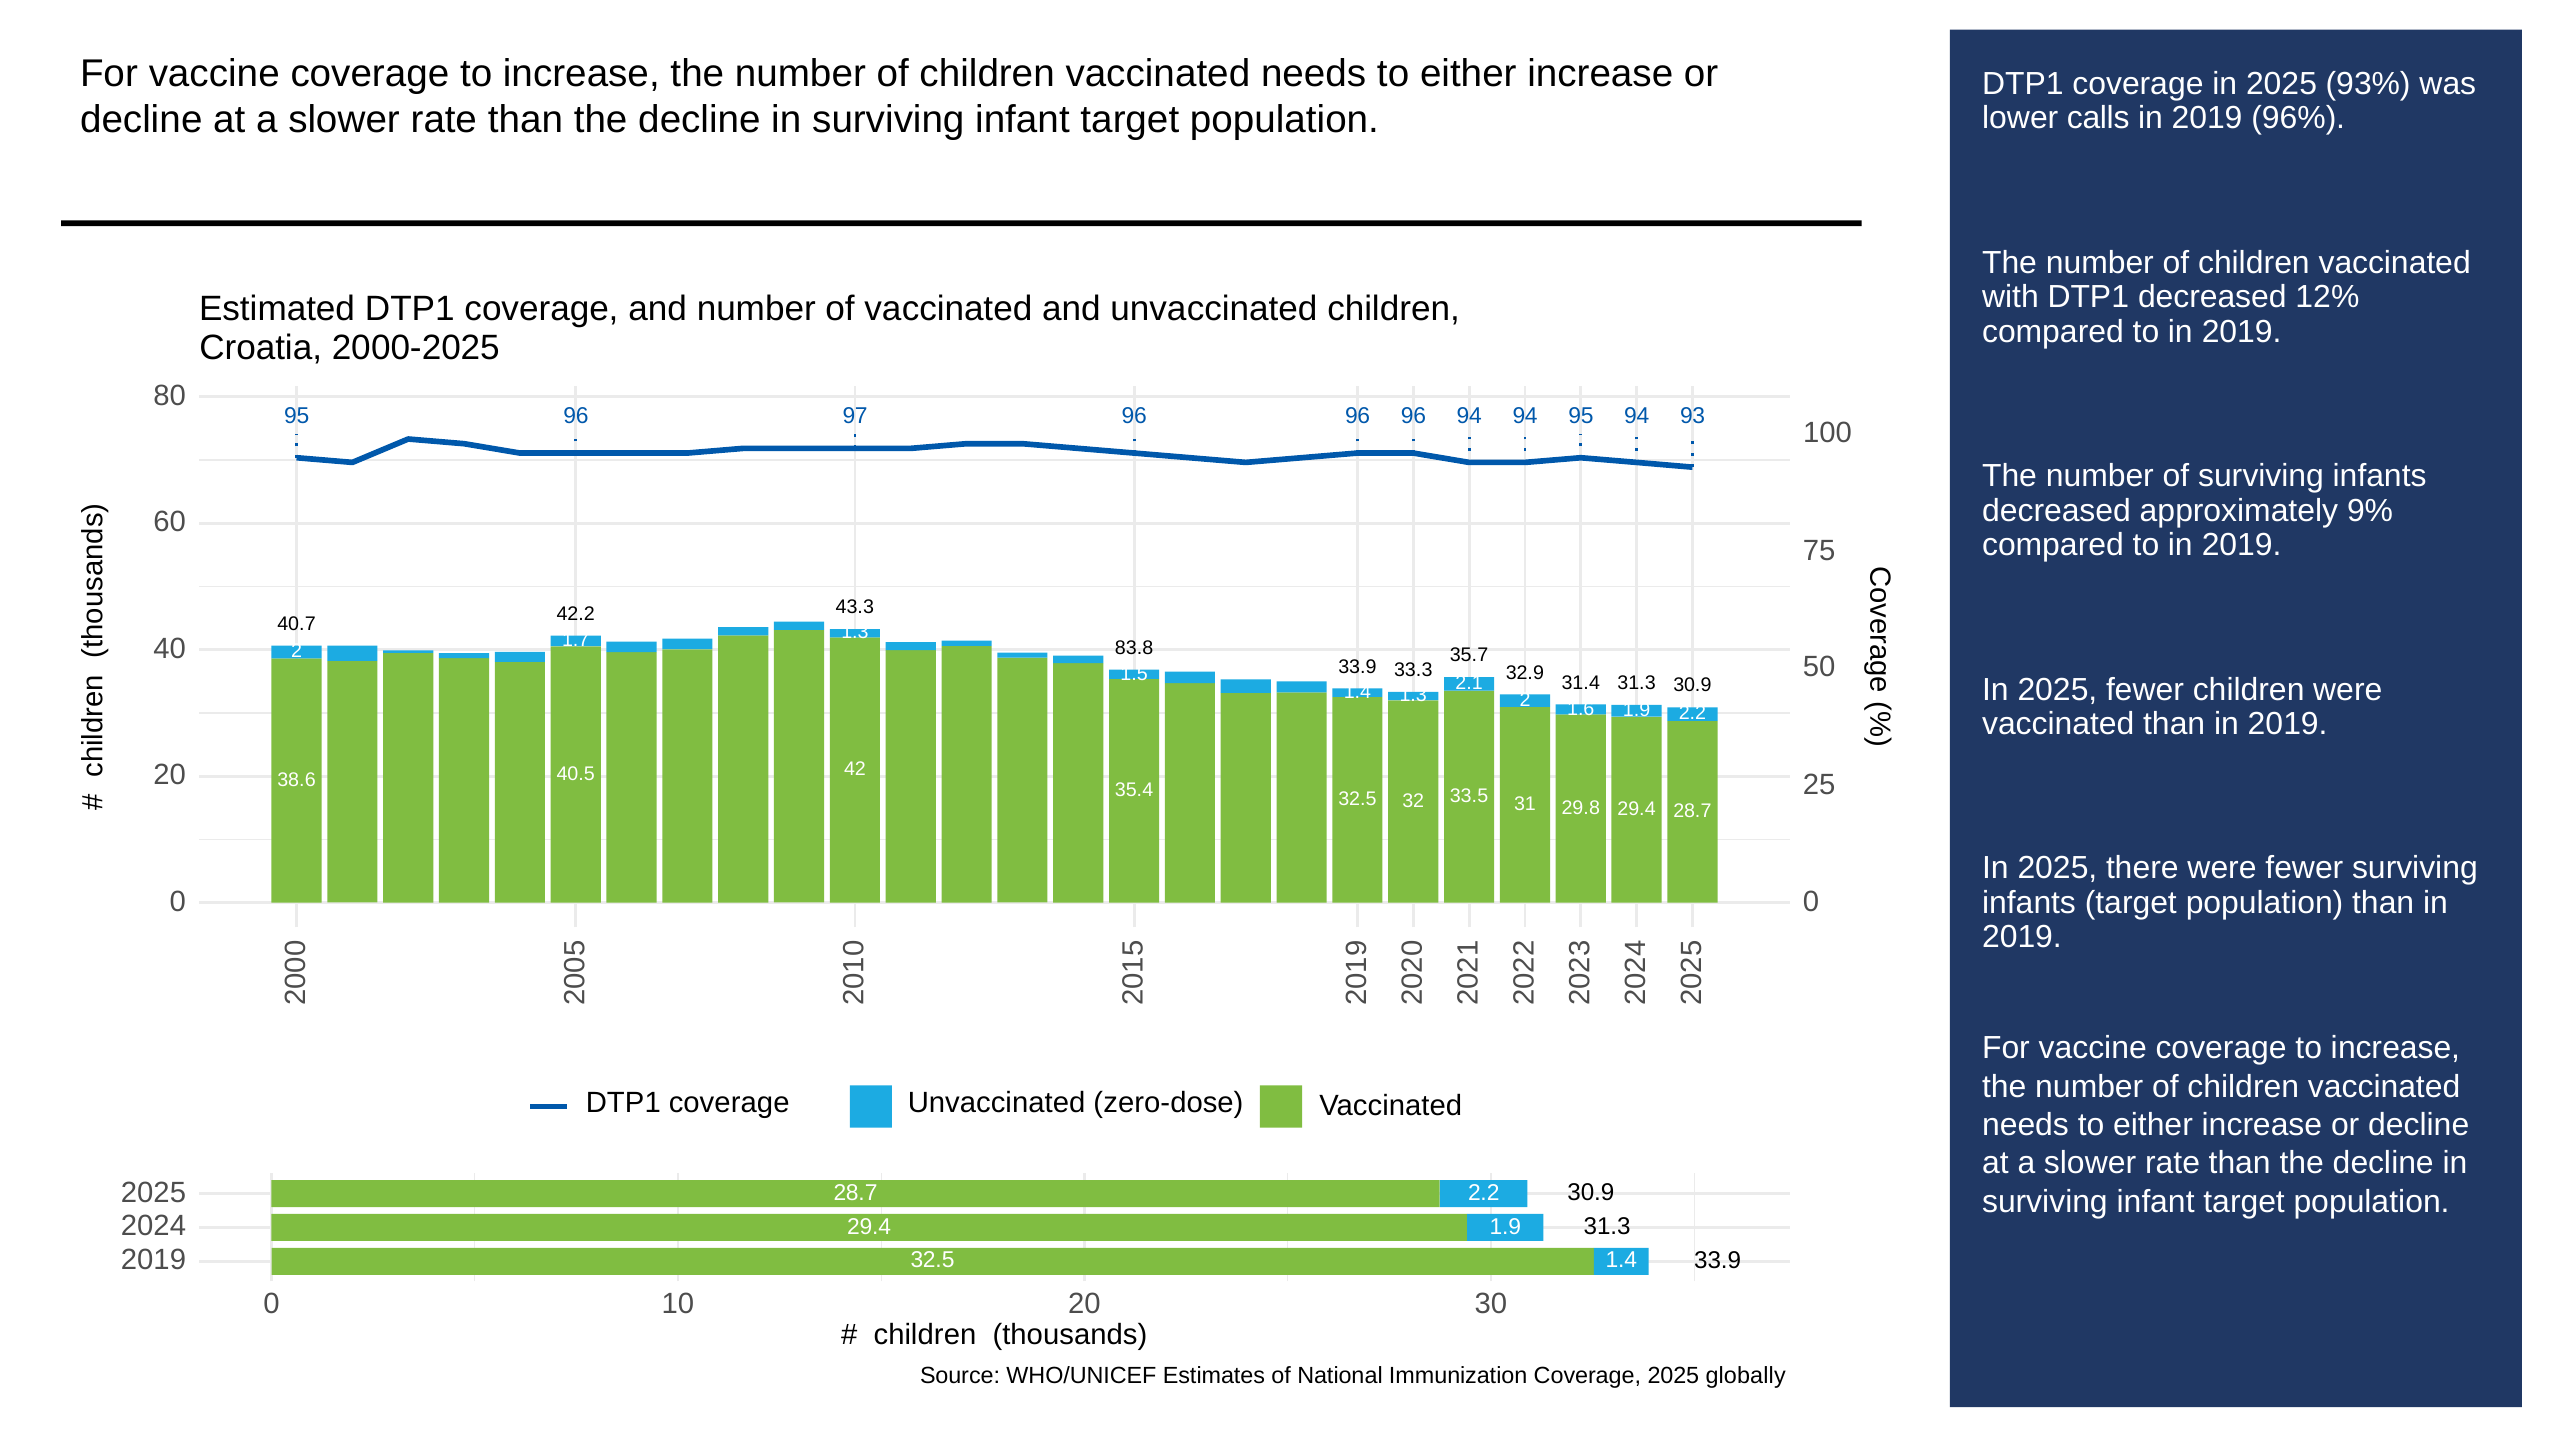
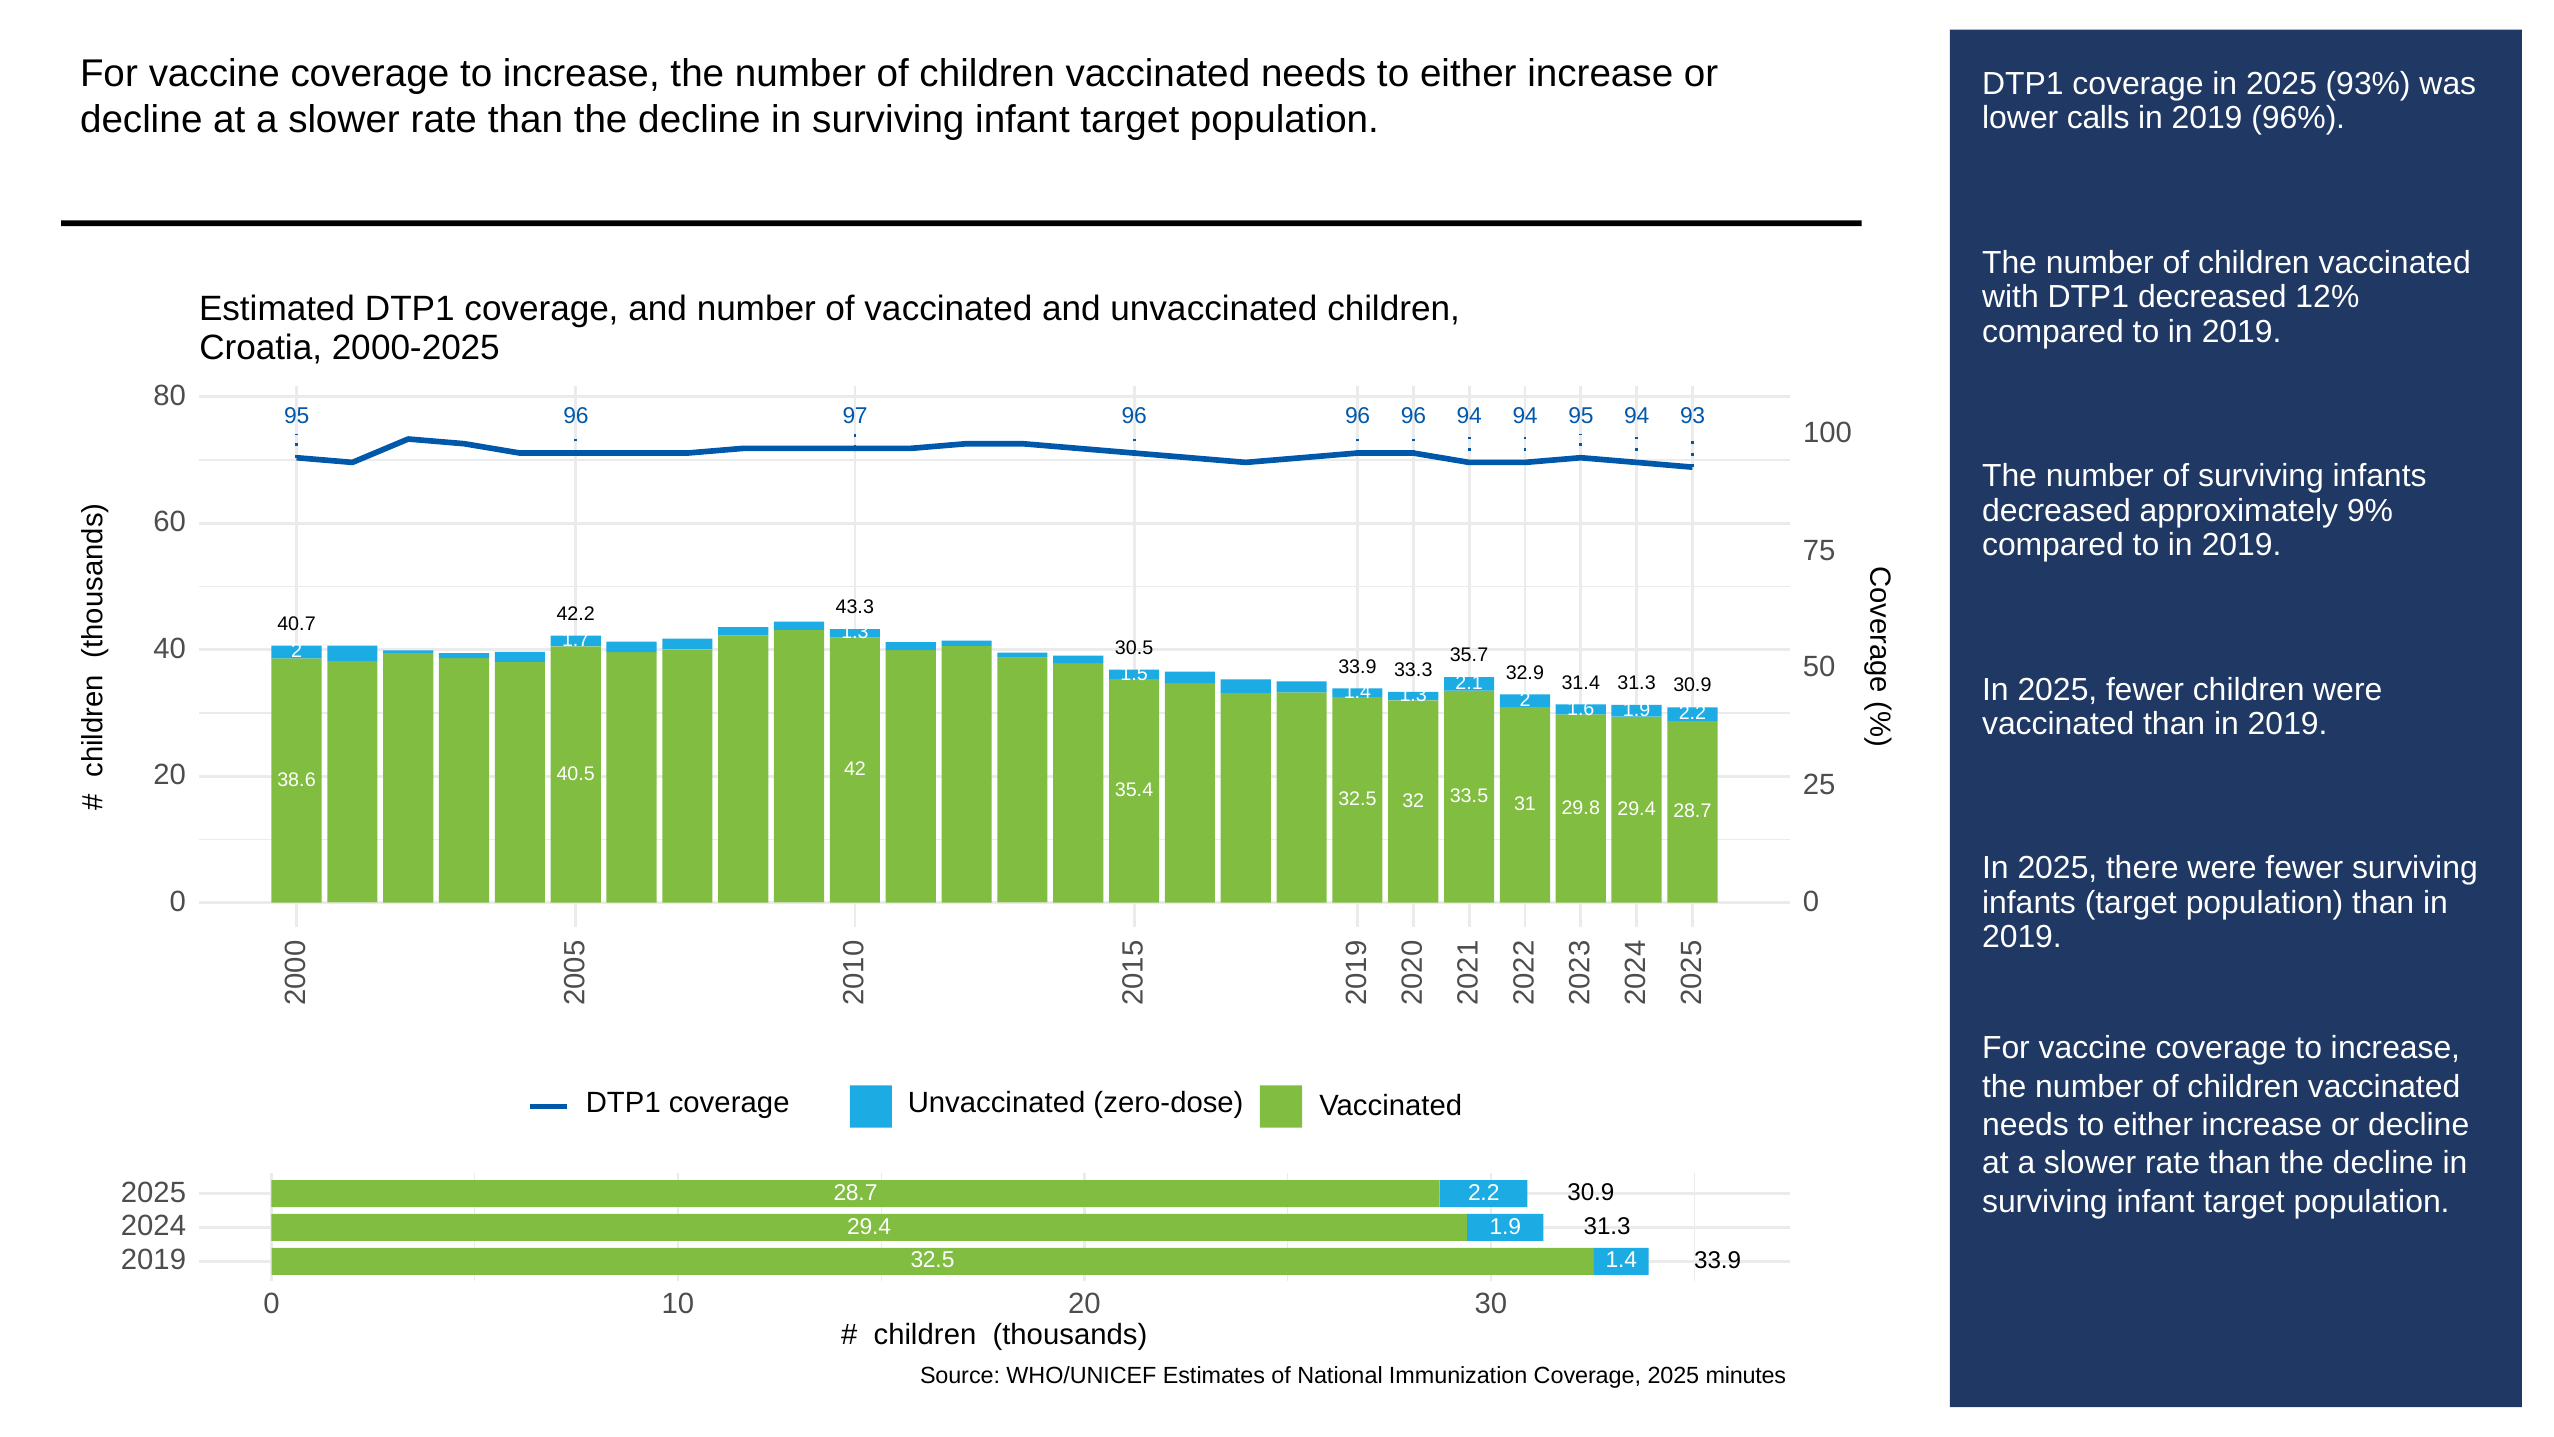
83.8: 83.8 -> 30.5
globally: globally -> minutes
